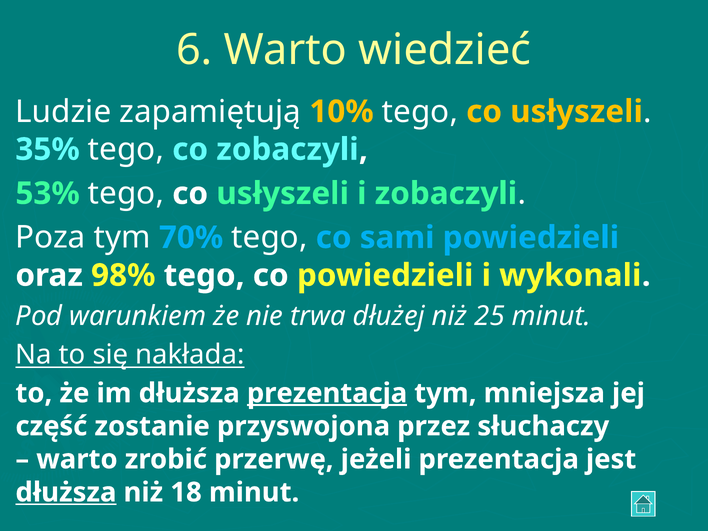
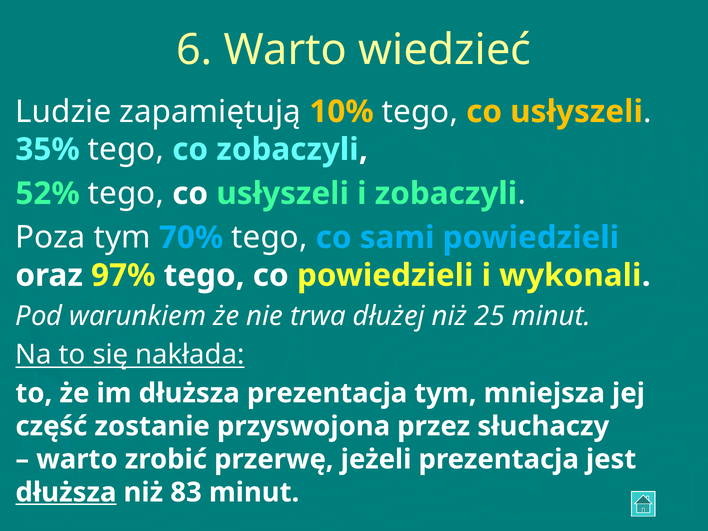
53%: 53% -> 52%
98%: 98% -> 97%
prezentacja at (327, 393) underline: present -> none
18: 18 -> 83
